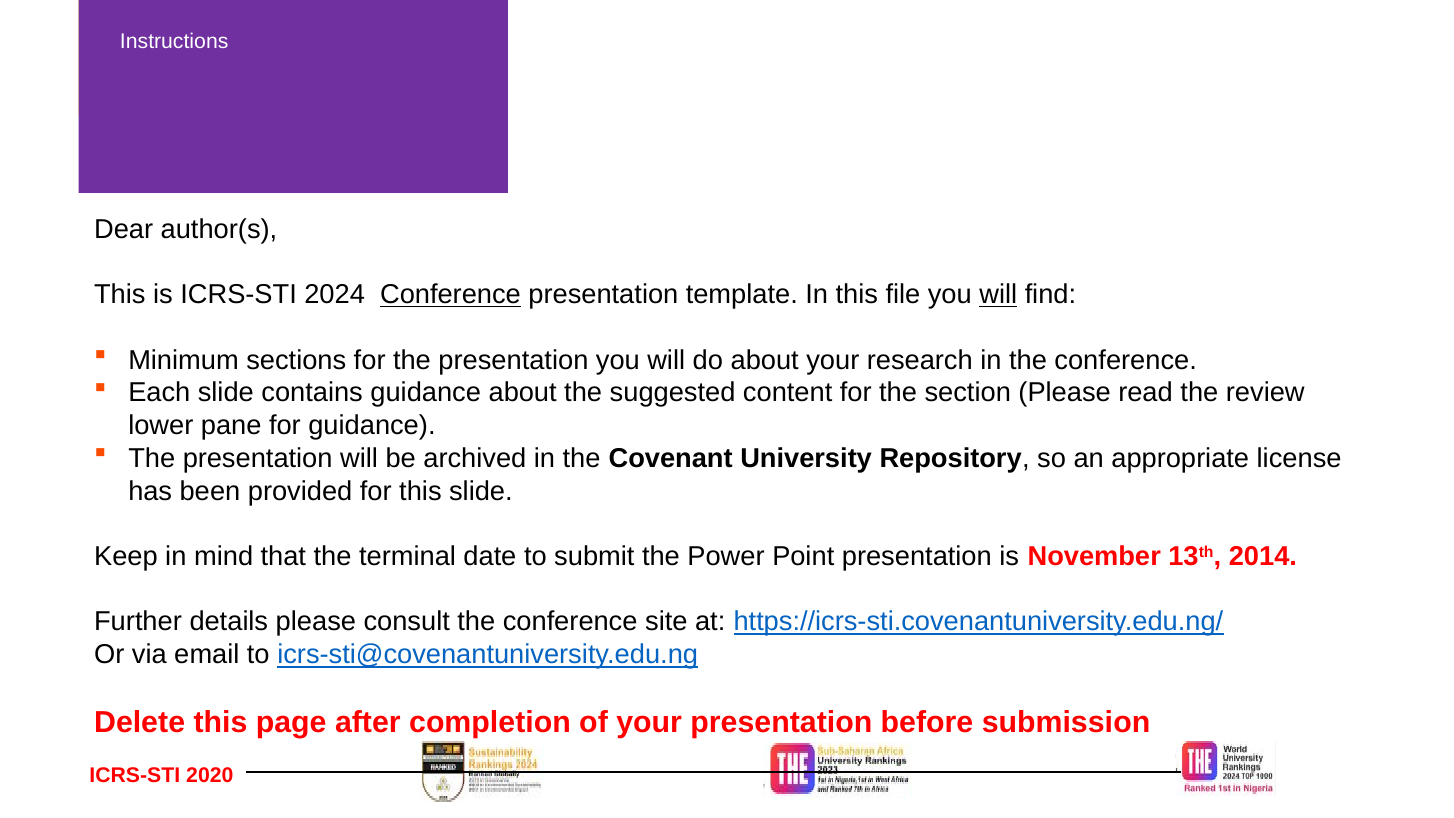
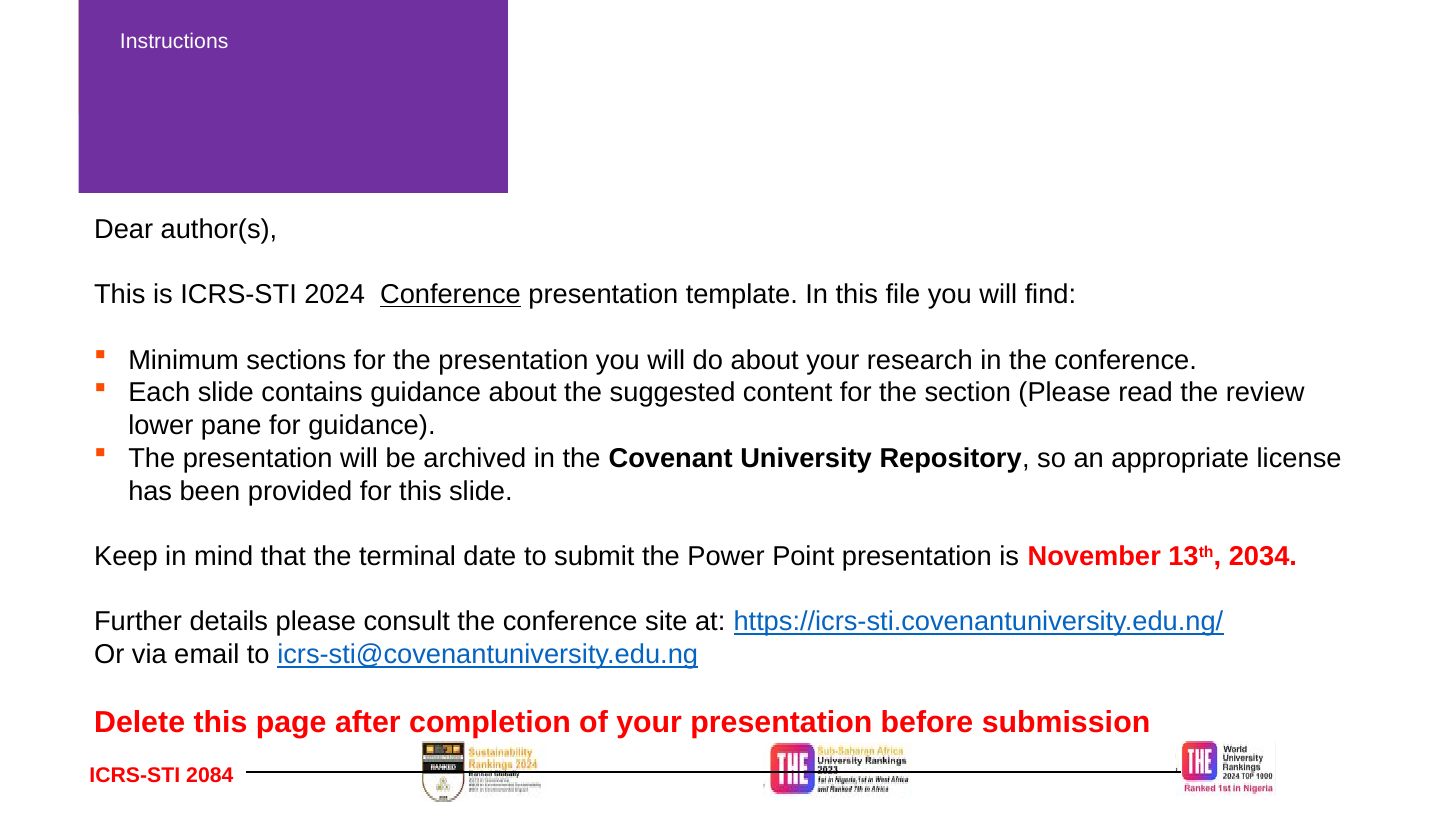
will at (998, 295) underline: present -> none
2014: 2014 -> 2034
2020: 2020 -> 2084
